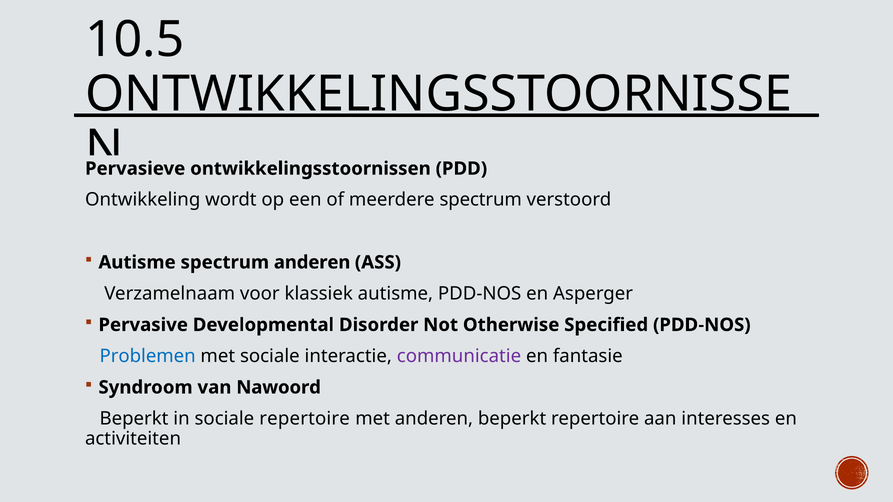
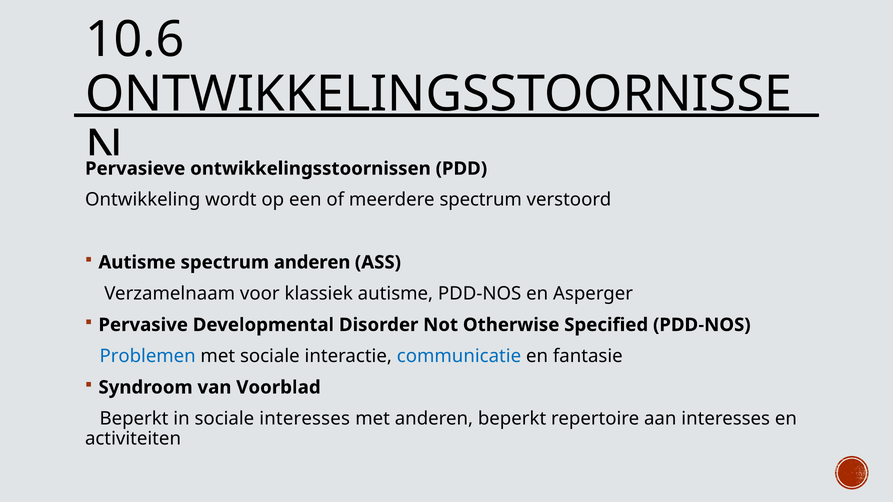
10.5: 10.5 -> 10.6
communicatie colour: purple -> blue
Nawoord: Nawoord -> Voorblad
sociale repertoire: repertoire -> interesses
